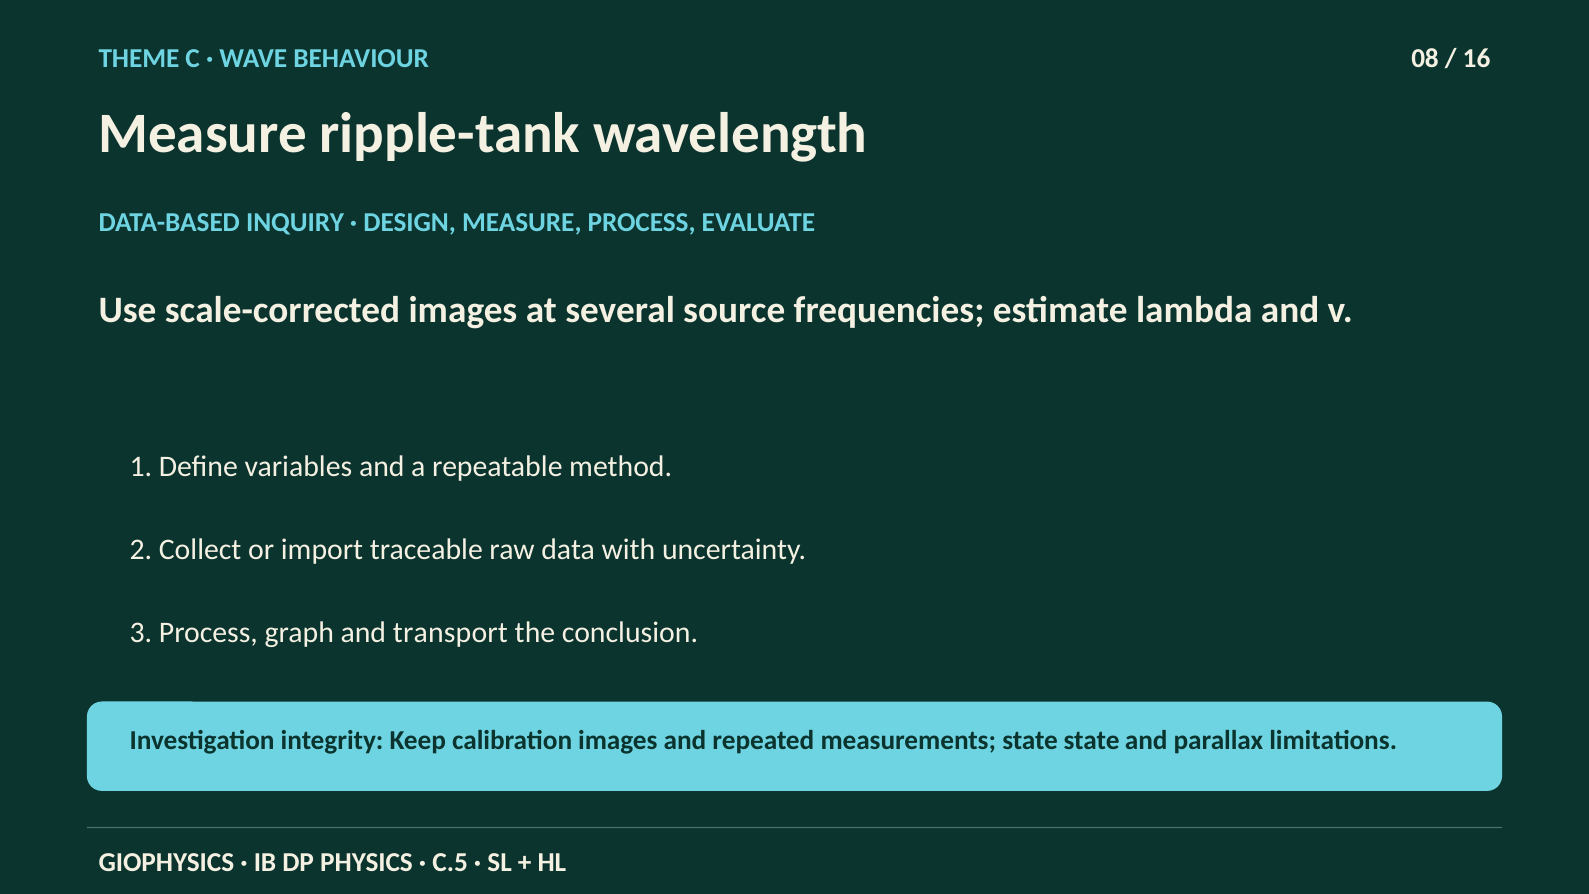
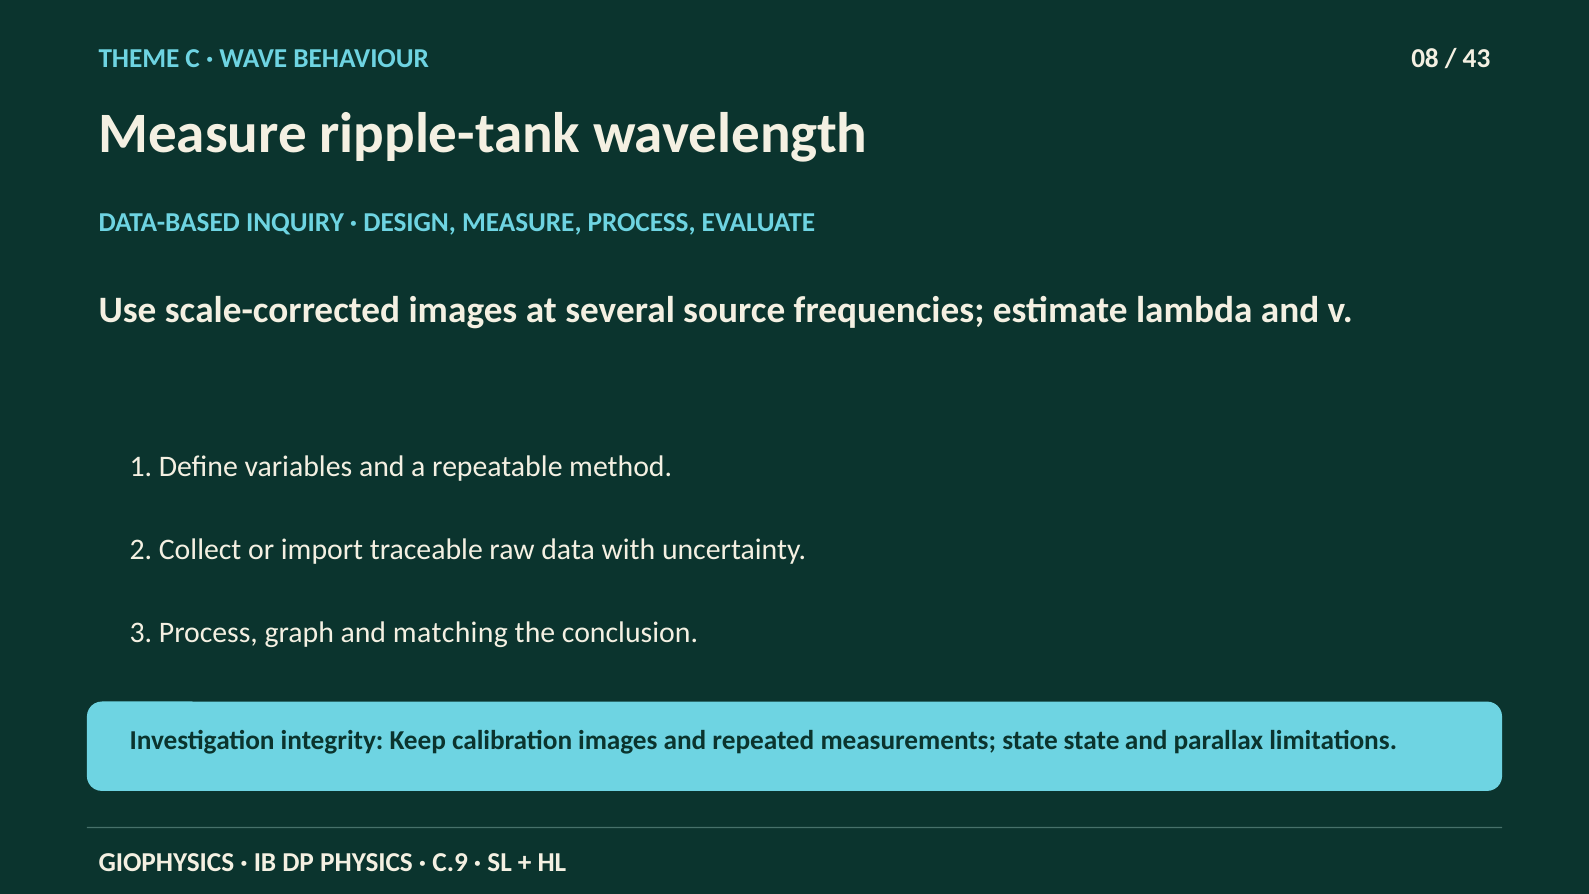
16: 16 -> 43
transport: transport -> matching
C.5: C.5 -> C.9
